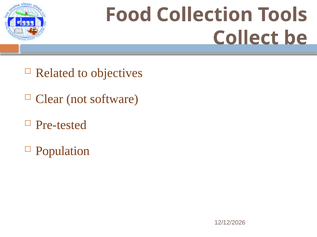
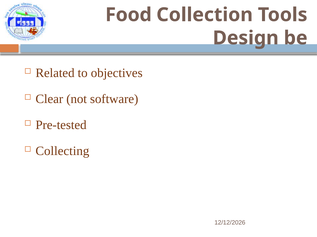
Collect: Collect -> Design
Population: Population -> Collecting
